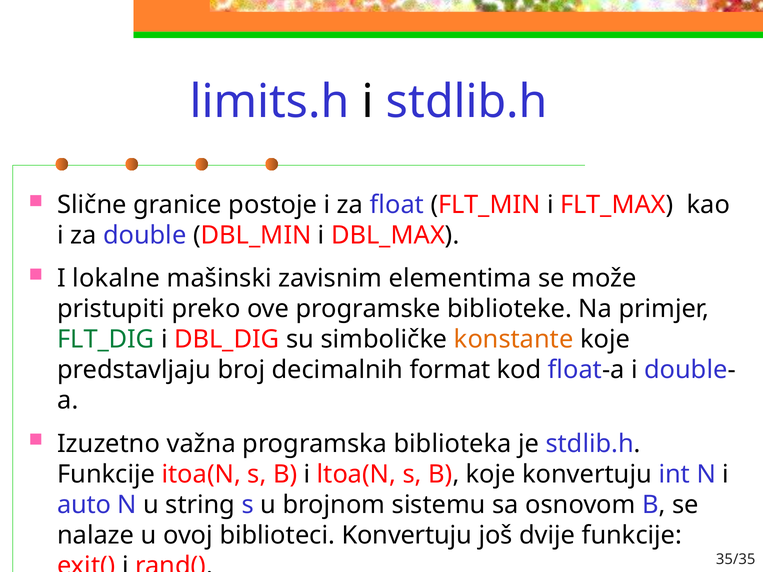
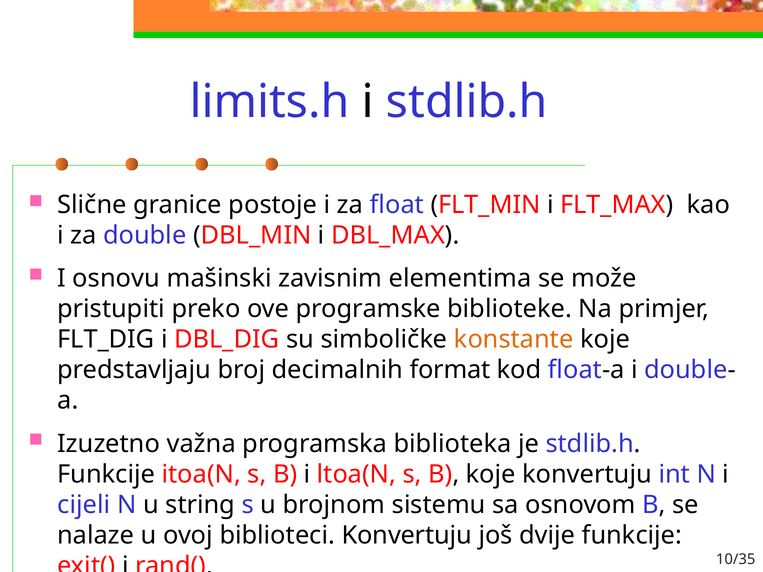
lokalne: lokalne -> osnovu
FLT_DIG colour: green -> black
auto: auto -> cijeli
35/35: 35/35 -> 10/35
